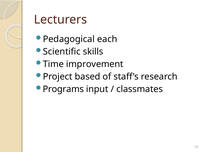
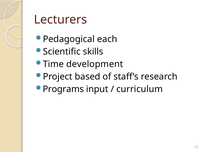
improvement: improvement -> development
classmates: classmates -> curriculum
